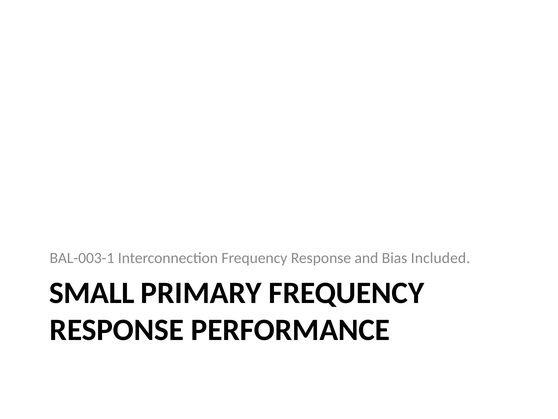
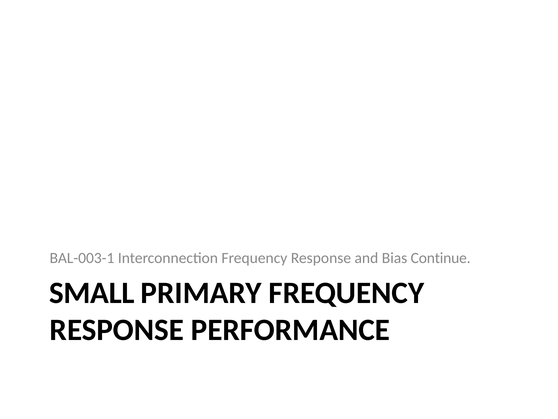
Included: Included -> Continue
